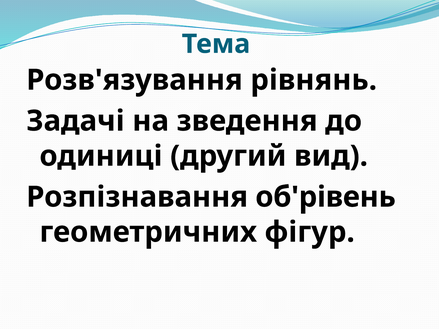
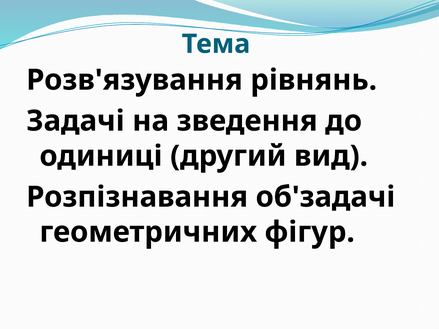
об'рівень: об'рівень -> об'задачі
